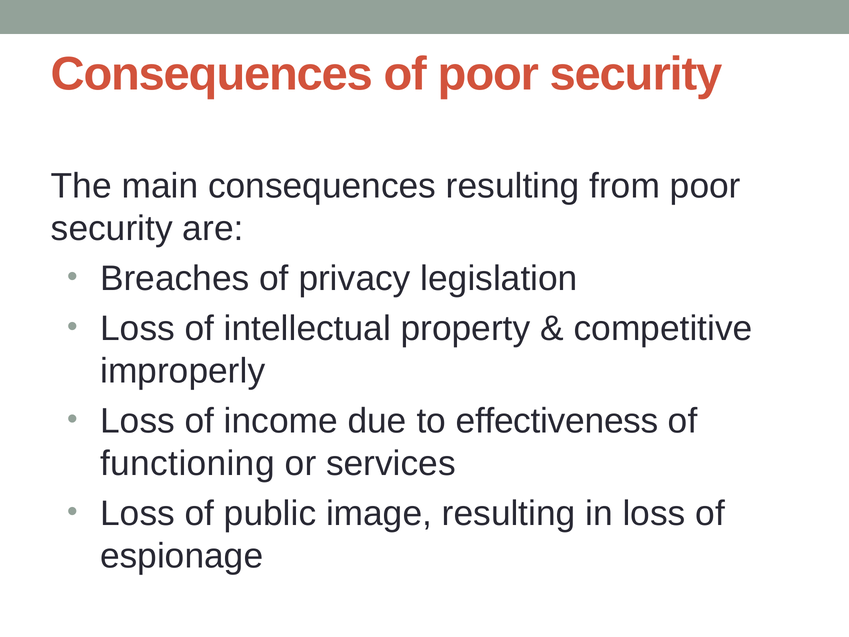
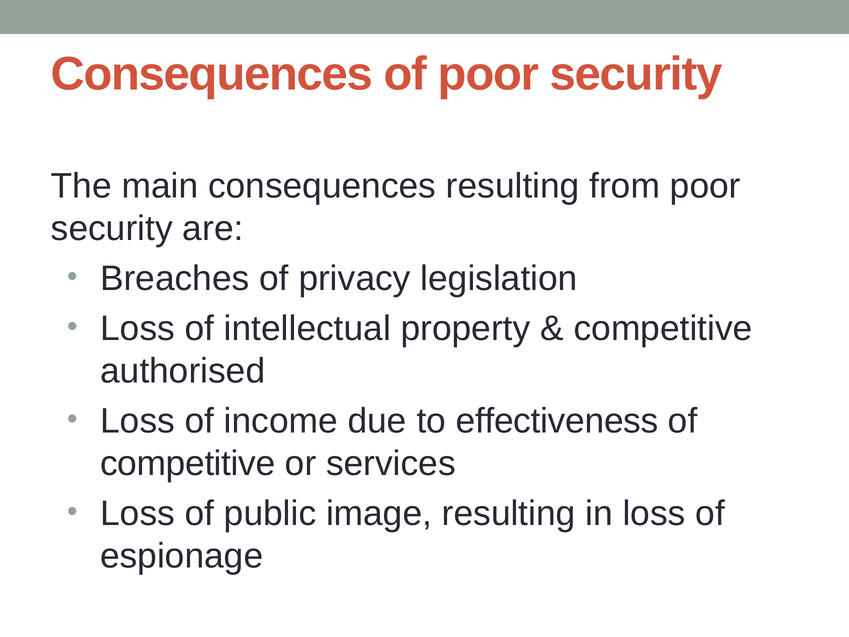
improperly: improperly -> authorised
functioning at (187, 463): functioning -> competitive
